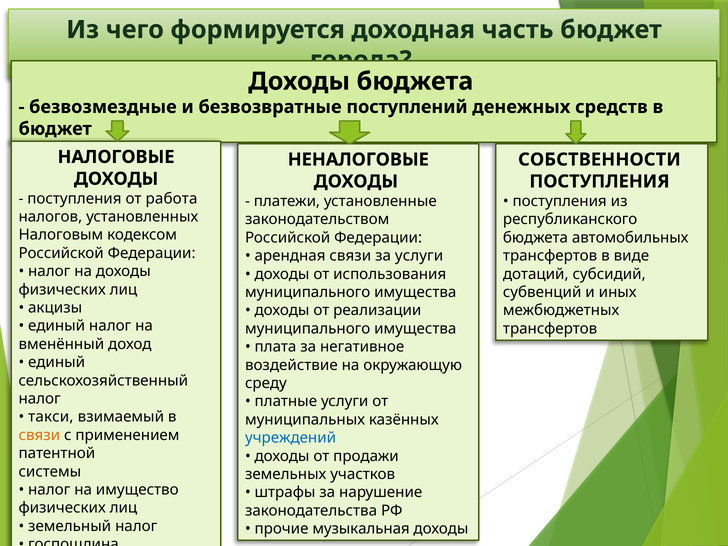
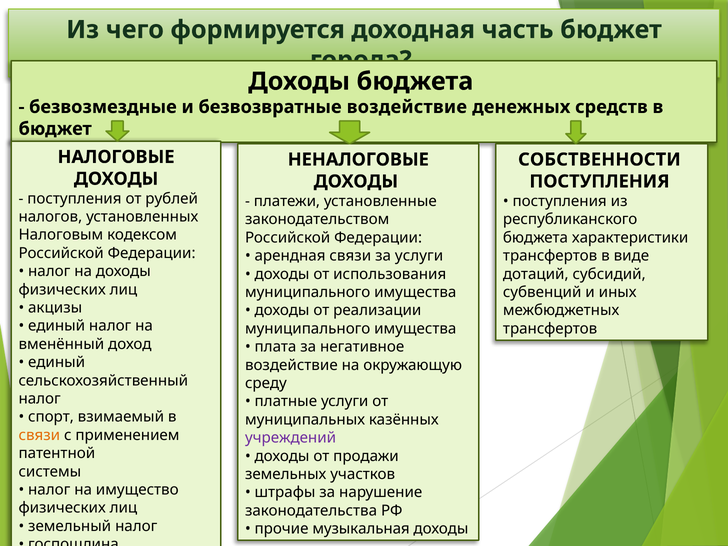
безвозвратные поступлений: поступлений -> воздействие
работа: работа -> рублей
автомобильных: автомобильных -> характеристики
такси: такси -> спорт
учреждений colour: blue -> purple
